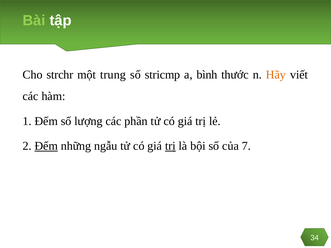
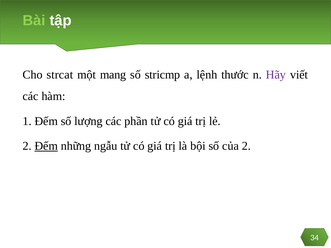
strchr: strchr -> strcat
trung: trung -> mang
bình: bình -> lệnh
Hãy colour: orange -> purple
trị at (170, 146) underline: present -> none
của 7: 7 -> 2
